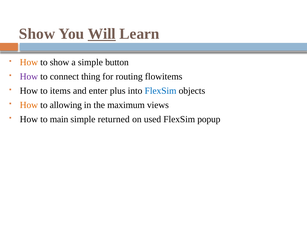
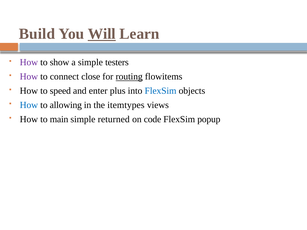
Show at (37, 34): Show -> Build
How at (29, 62) colour: orange -> purple
button: button -> testers
thing: thing -> close
routing underline: none -> present
items: items -> speed
How at (29, 105) colour: orange -> blue
maximum: maximum -> itemtypes
used: used -> code
